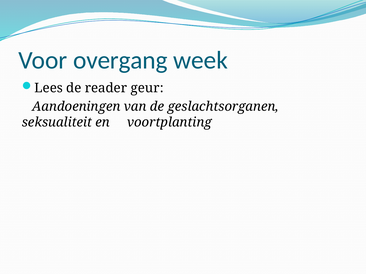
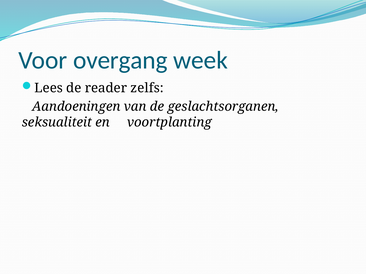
geur: geur -> zelfs
